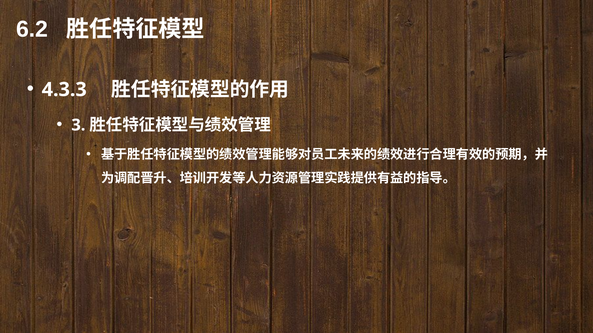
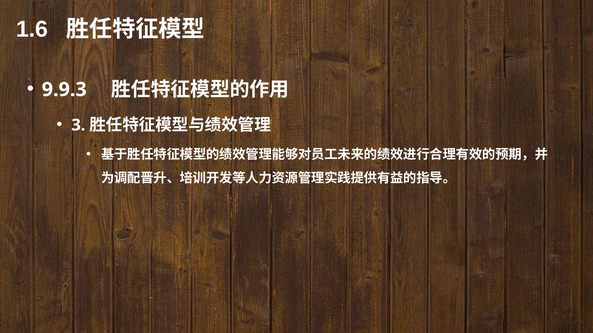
6.2: 6.2 -> 1.6
4.3.3: 4.3.3 -> 9.9.3
